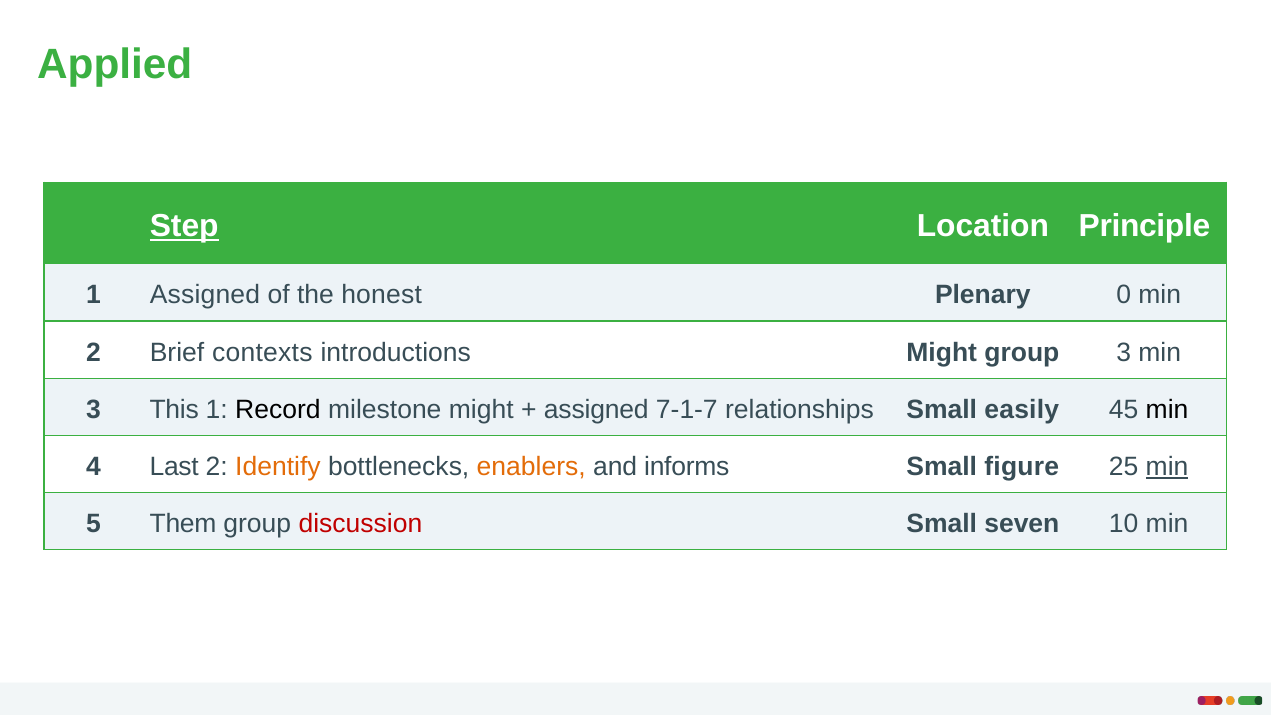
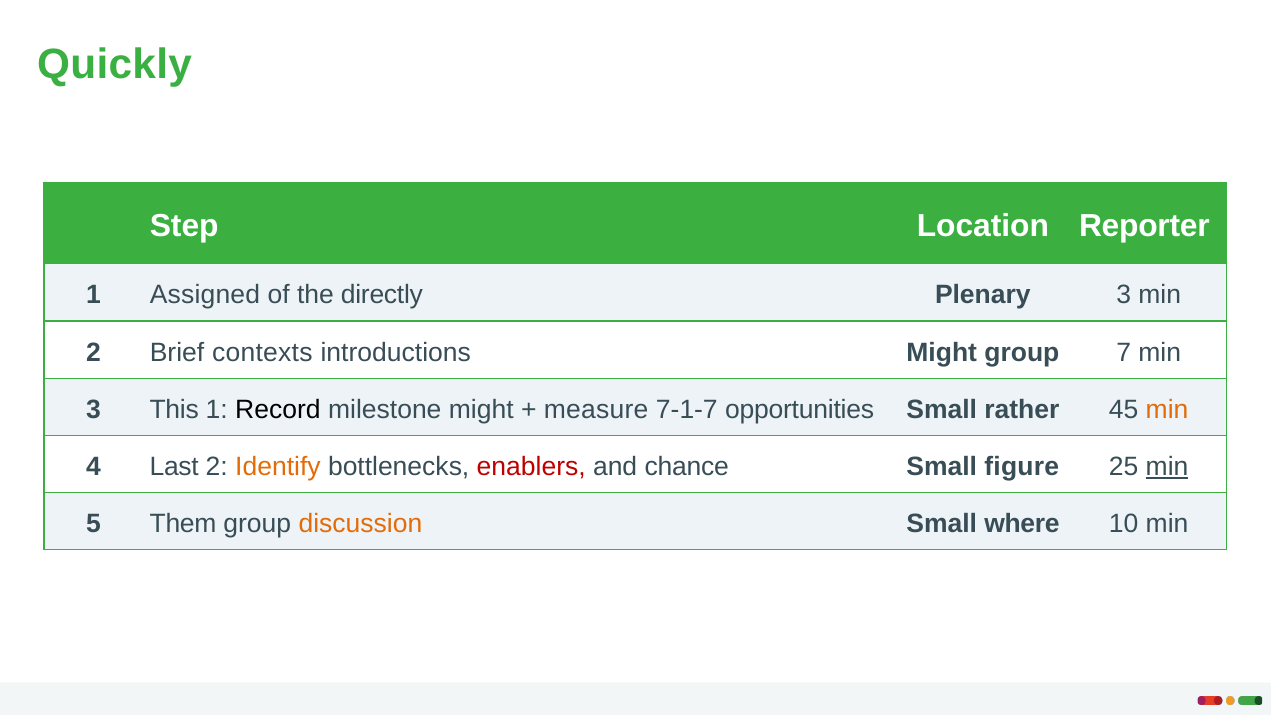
Applied: Applied -> Quickly
Step underline: present -> none
Principle: Principle -> Reporter
honest: honest -> directly
Plenary 0: 0 -> 3
group 3: 3 -> 7
assigned at (596, 409): assigned -> measure
relationships: relationships -> opportunities
easily: easily -> rather
min at (1167, 409) colour: black -> orange
enablers colour: orange -> red
informs: informs -> chance
discussion colour: red -> orange
seven: seven -> where
